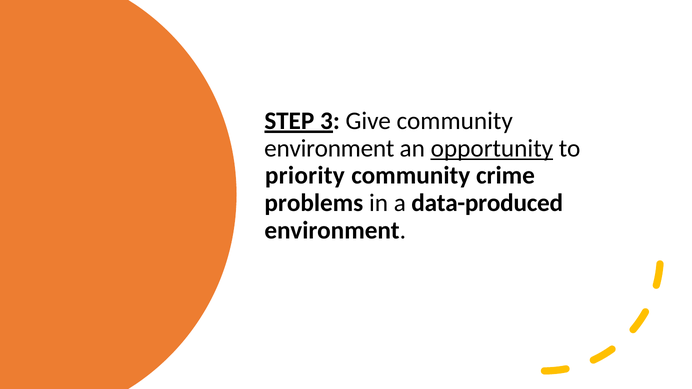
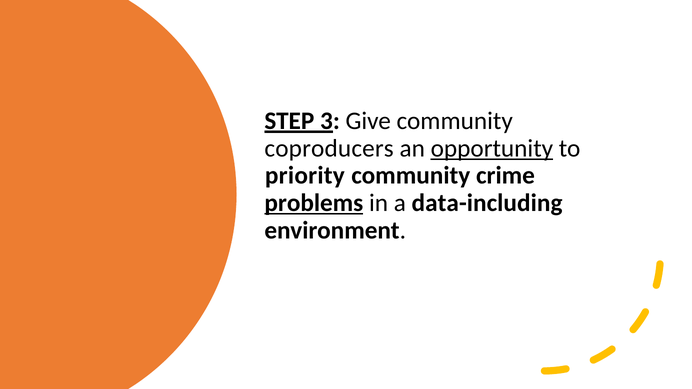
environment at (329, 148): environment -> coproducers
problems underline: none -> present
data-produced: data-produced -> data-including
